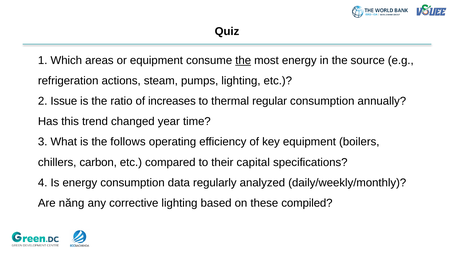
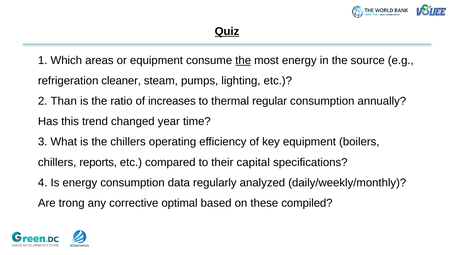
Quiz underline: none -> present
actions: actions -> cleaner
Issue: Issue -> Than
the follows: follows -> chillers
carbon: carbon -> reports
năng: năng -> trong
corrective lighting: lighting -> optimal
